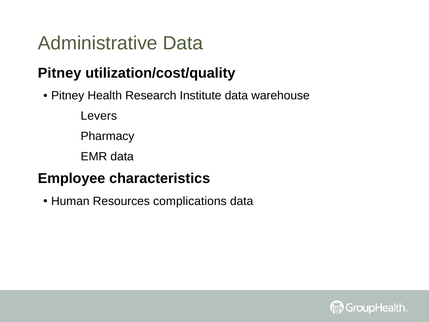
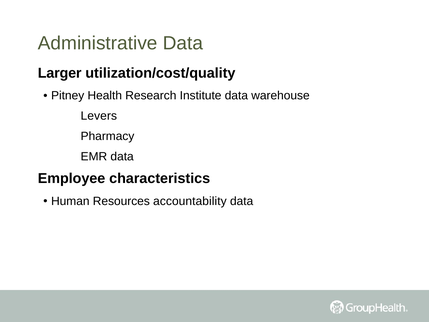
Pitney at (60, 73): Pitney -> Larger
complications: complications -> accountability
